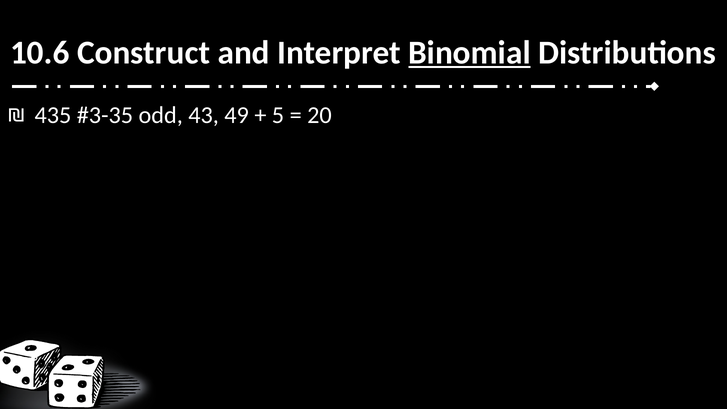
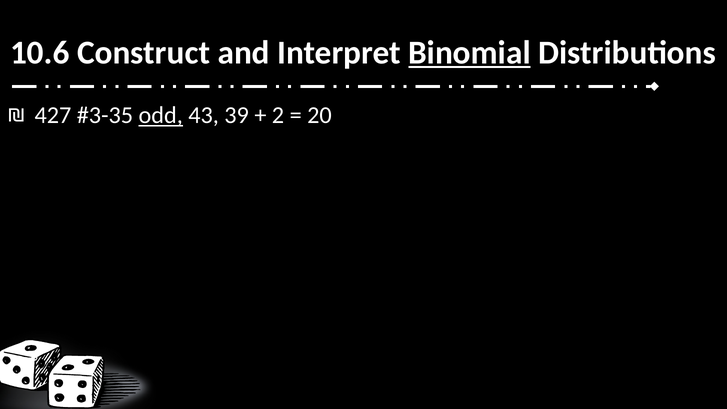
435: 435 -> 427
odd underline: none -> present
49: 49 -> 39
5: 5 -> 2
